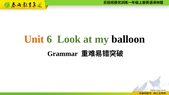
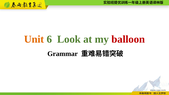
balloon colour: black -> red
